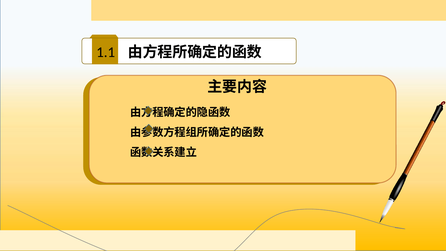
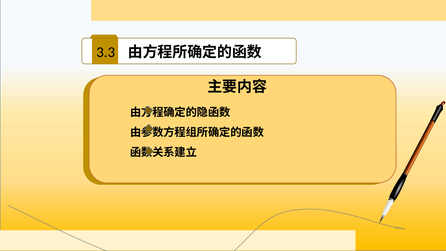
1.1: 1.1 -> 3.3
